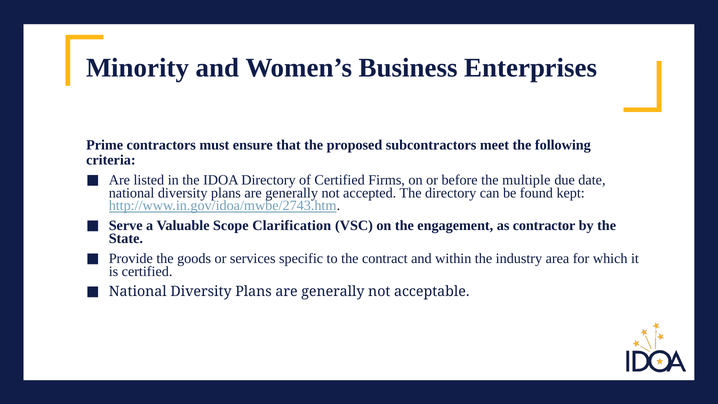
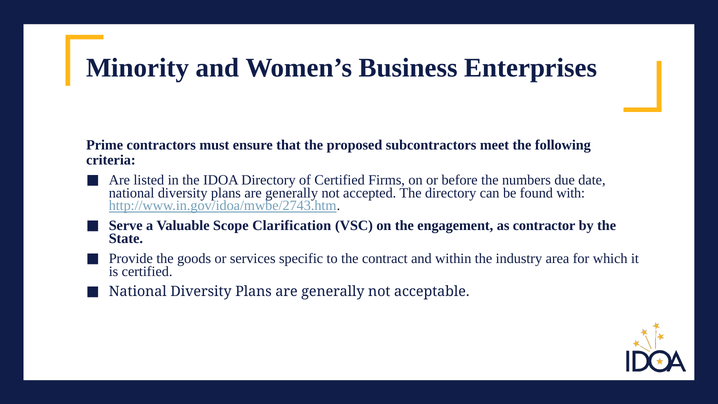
multiple: multiple -> numbers
kept: kept -> with
